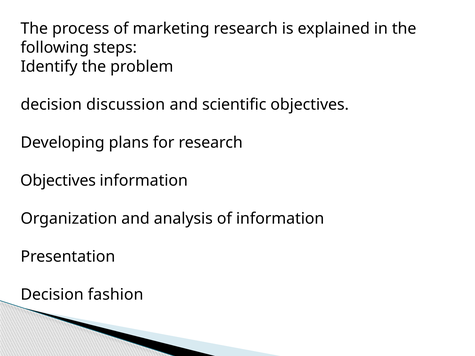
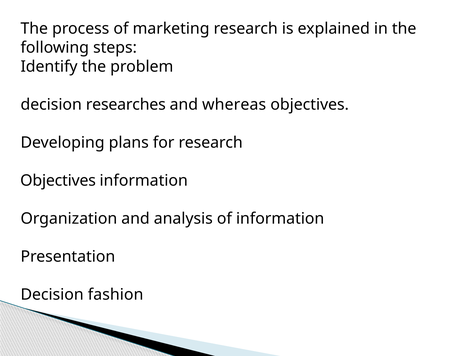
discussion: discussion -> researches
scientific: scientific -> whereas
